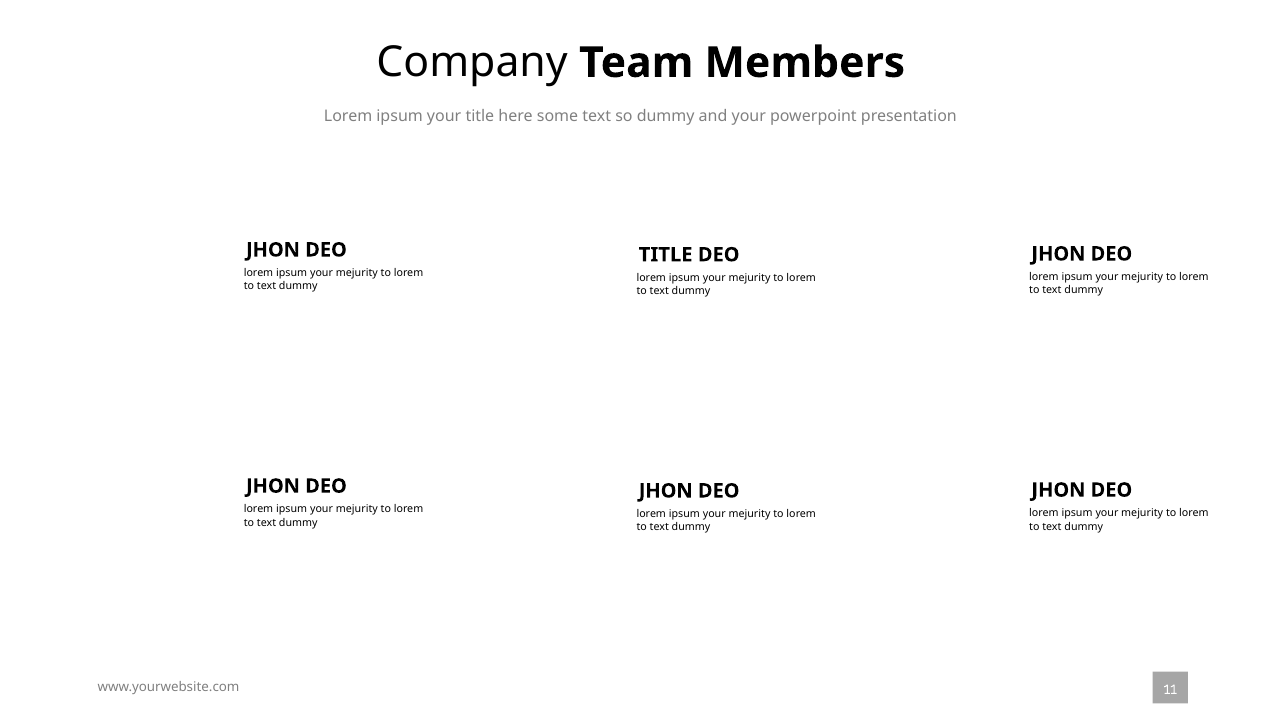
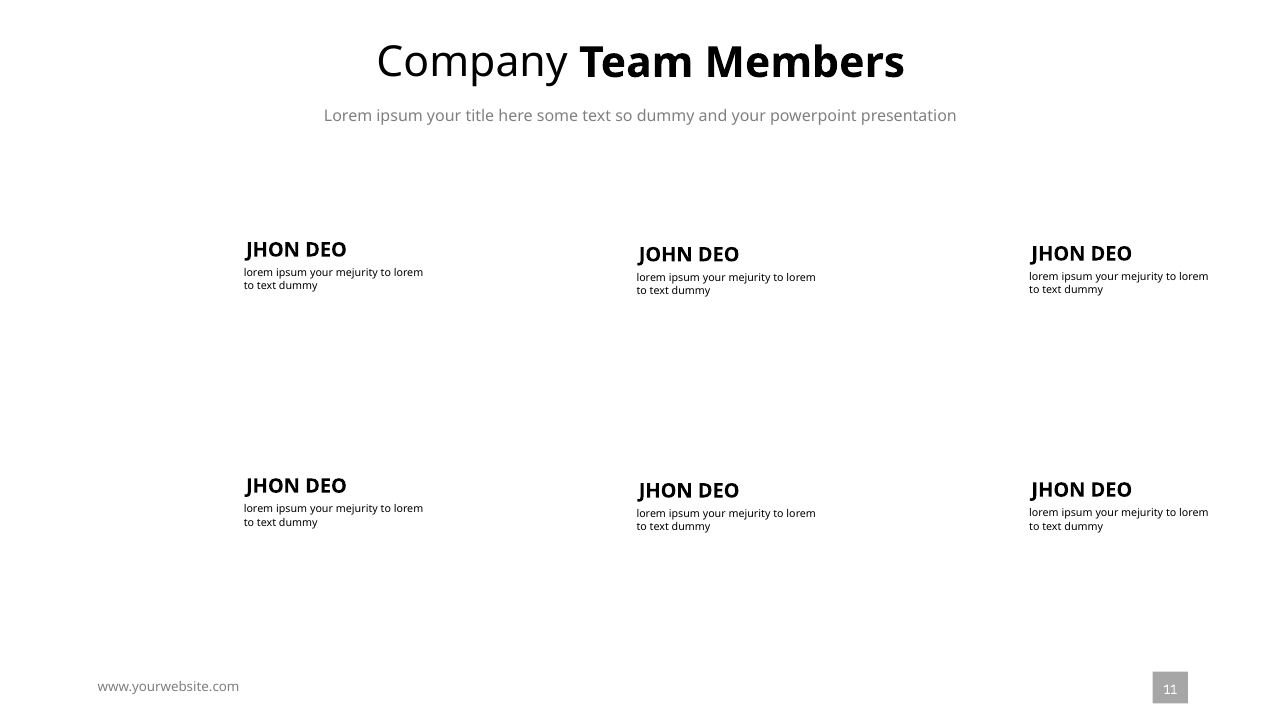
TITLE at (666, 255): TITLE -> JOHN
